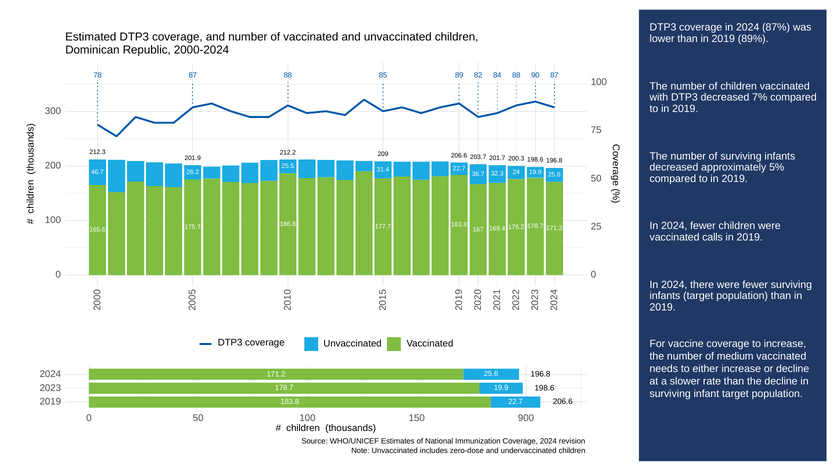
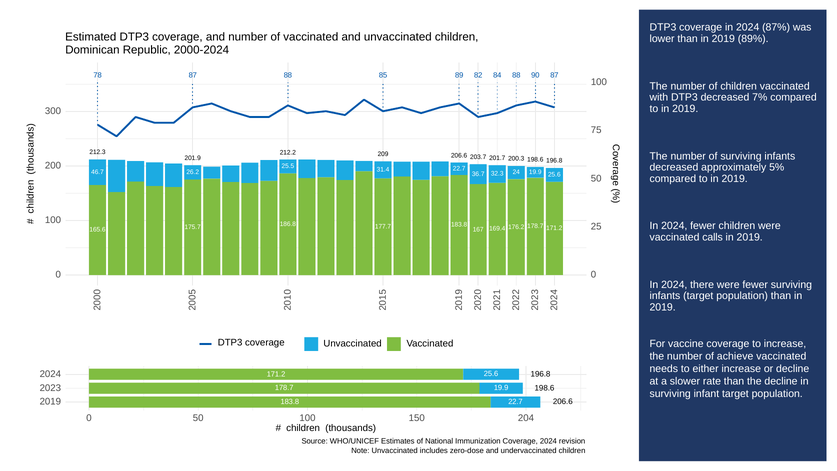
medium: medium -> achieve
900: 900 -> 204
